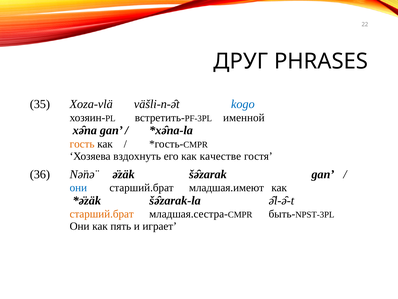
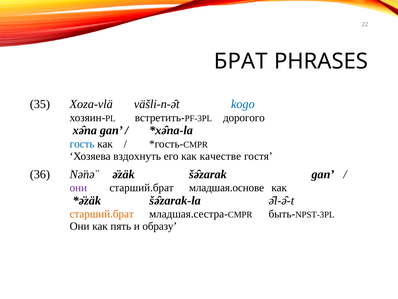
ДРУГ: ДРУГ -> БРАТ
именной: именной -> дорогого
гость colour: orange -> blue
они at (78, 187) colour: blue -> purple
младшая.имеют: младшая.имеют -> младшая.основе
играет: играет -> образу
